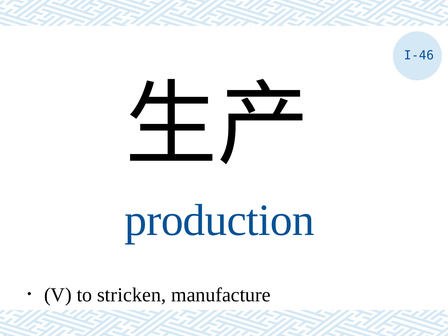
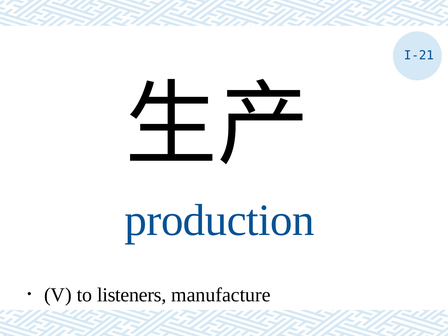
I-46: I-46 -> I-21
stricken: stricken -> listeners
